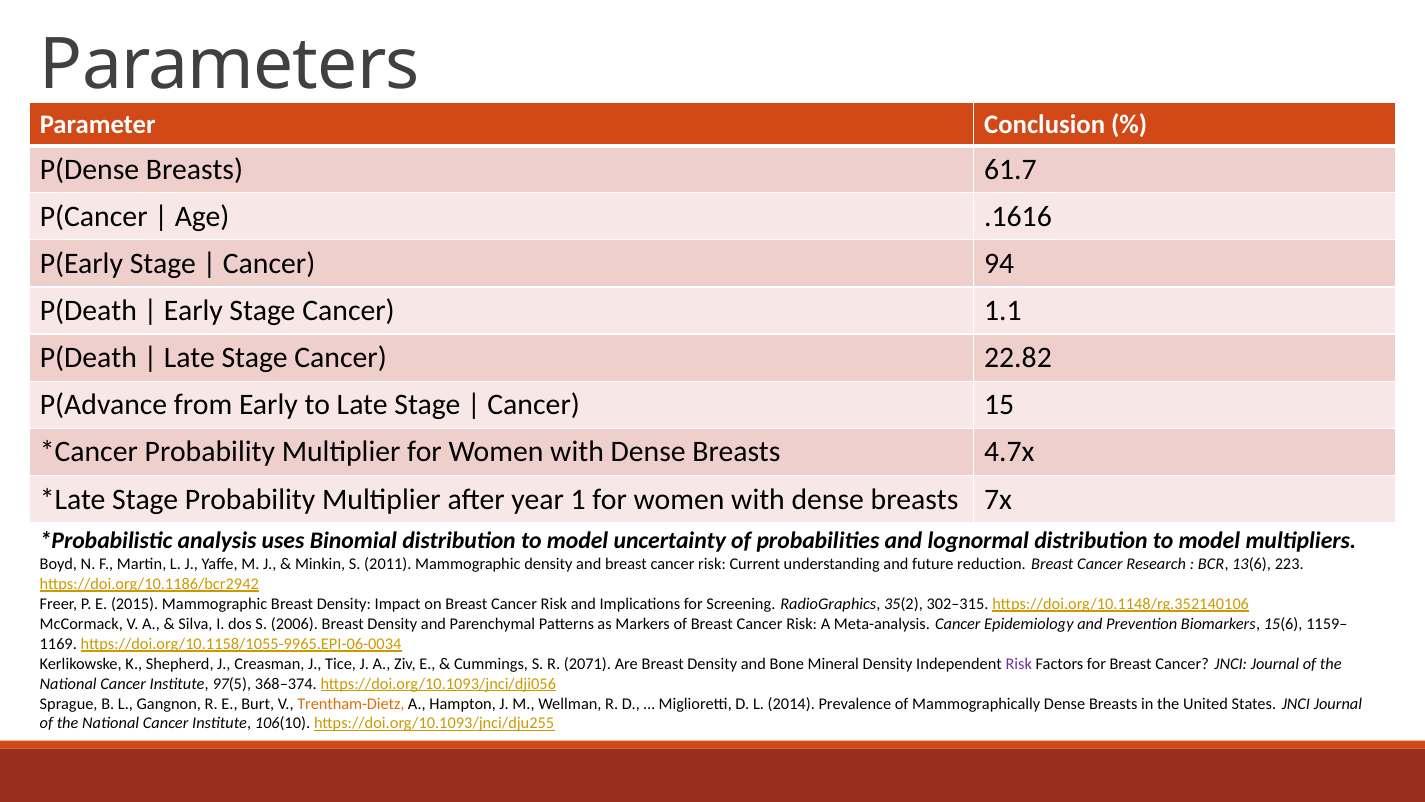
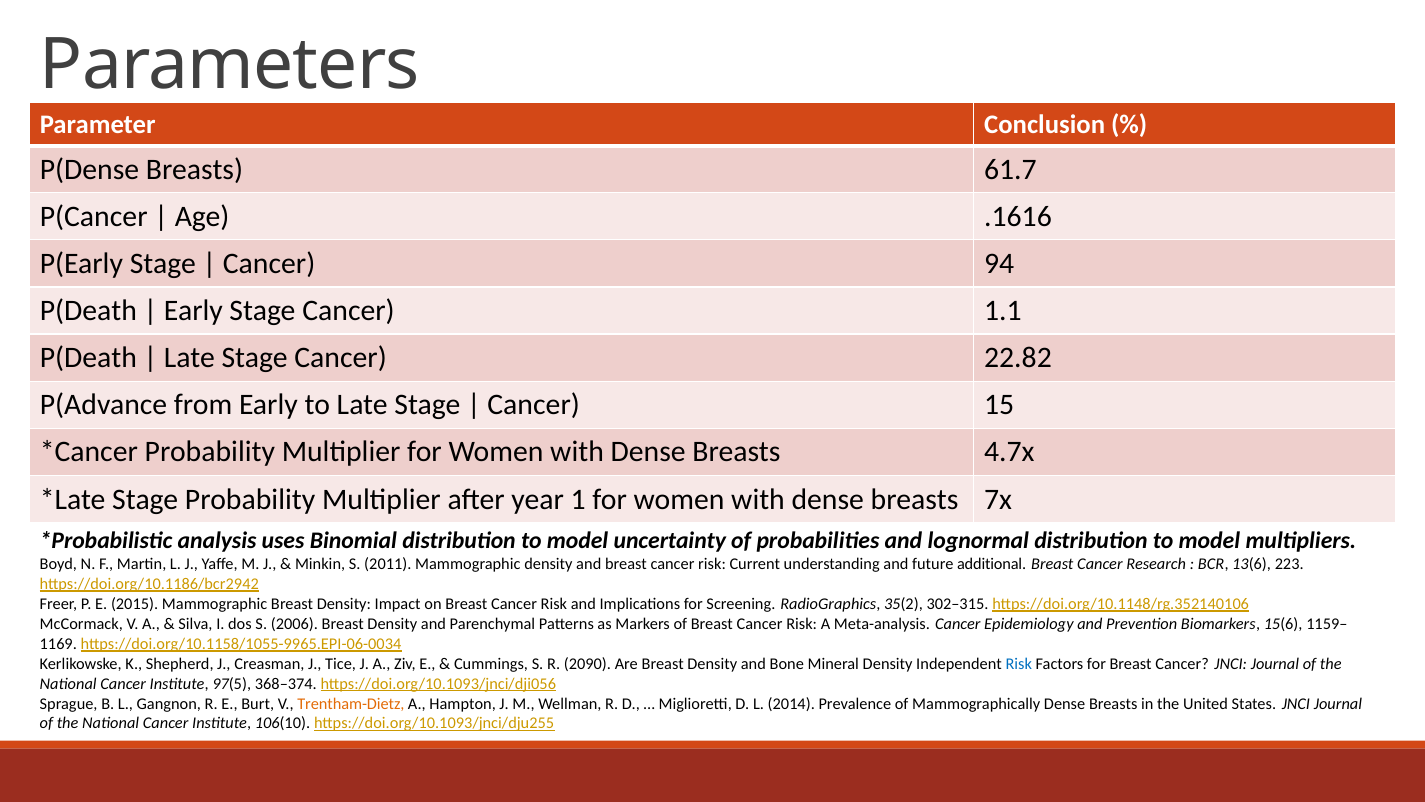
reduction: reduction -> additional
2071: 2071 -> 2090
Risk at (1019, 664) colour: purple -> blue
